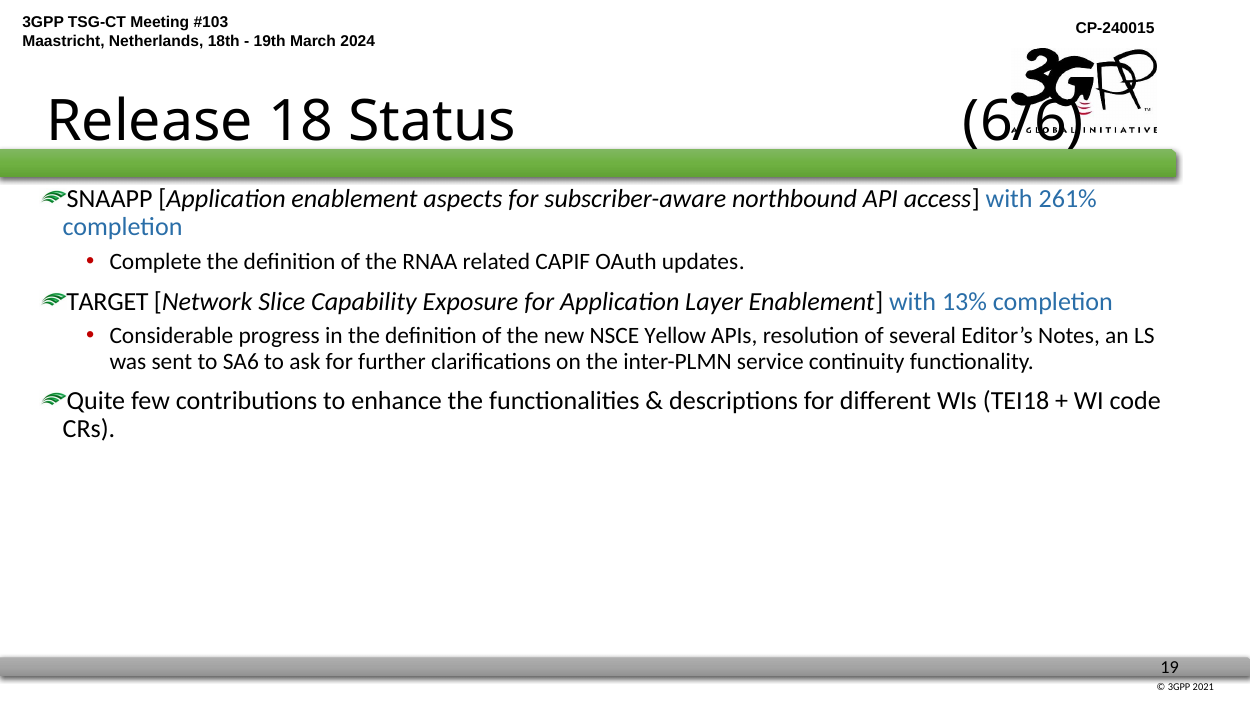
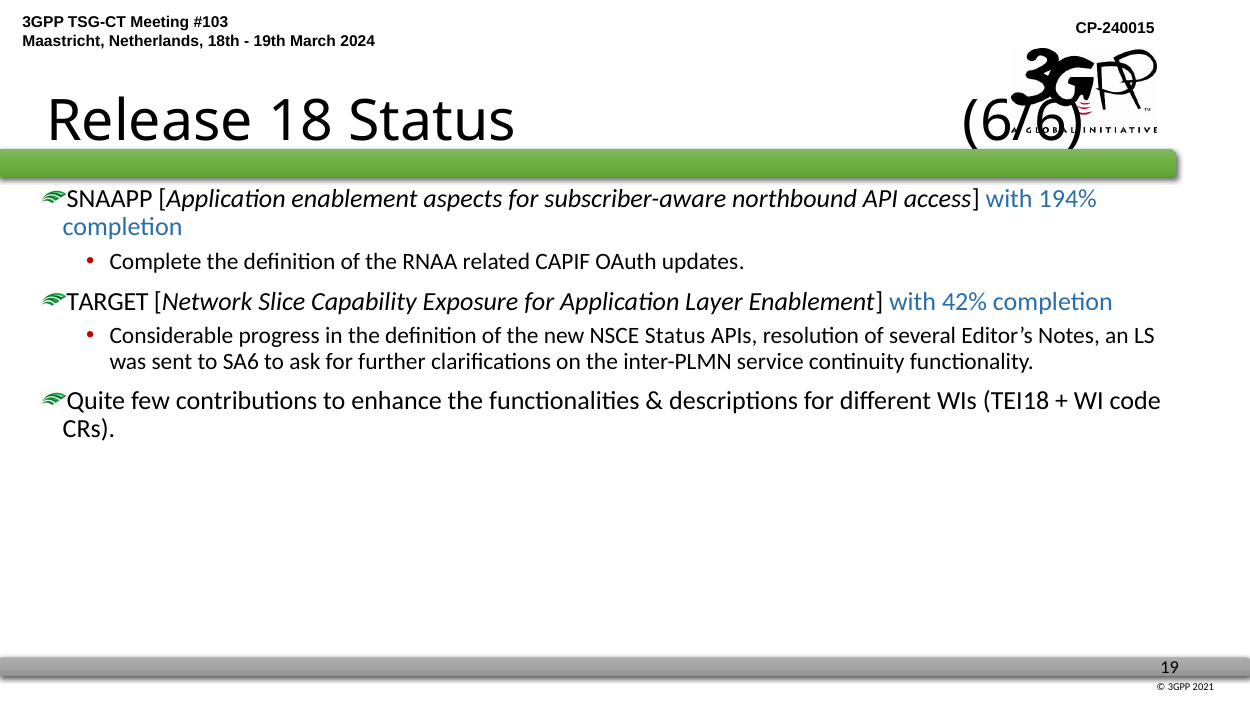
261%: 261% -> 194%
13%: 13% -> 42%
NSCE Yellow: Yellow -> Status
